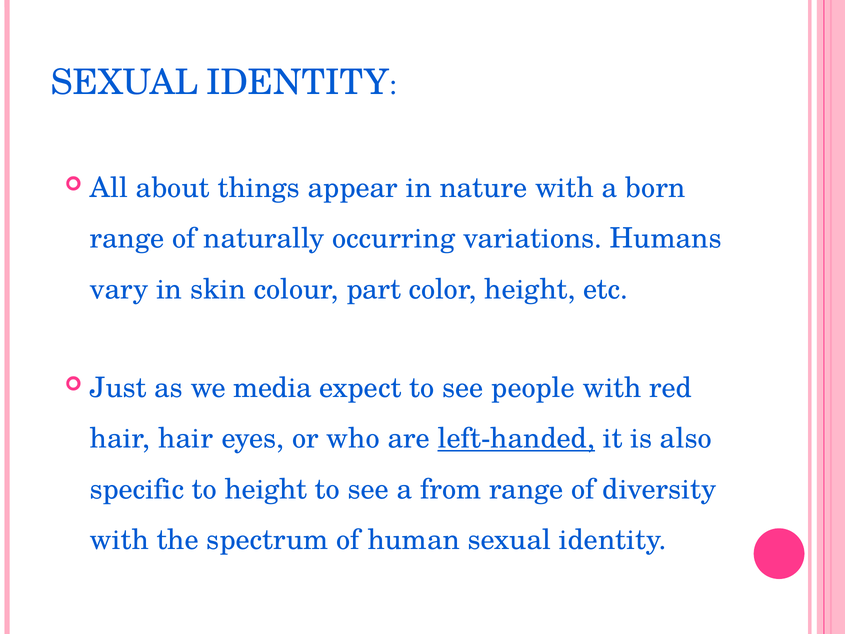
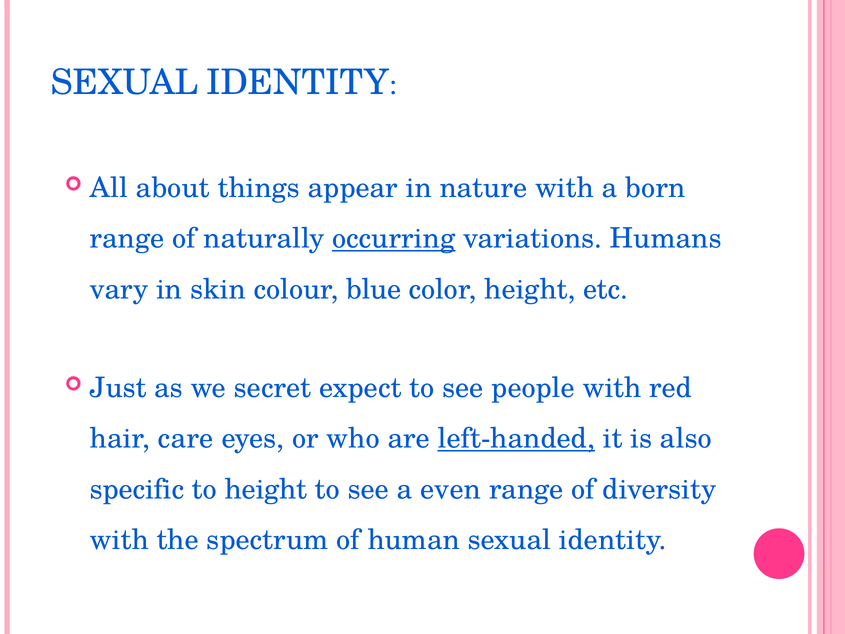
occurring underline: none -> present
part: part -> blue
media: media -> secret
hair hair: hair -> care
from: from -> even
